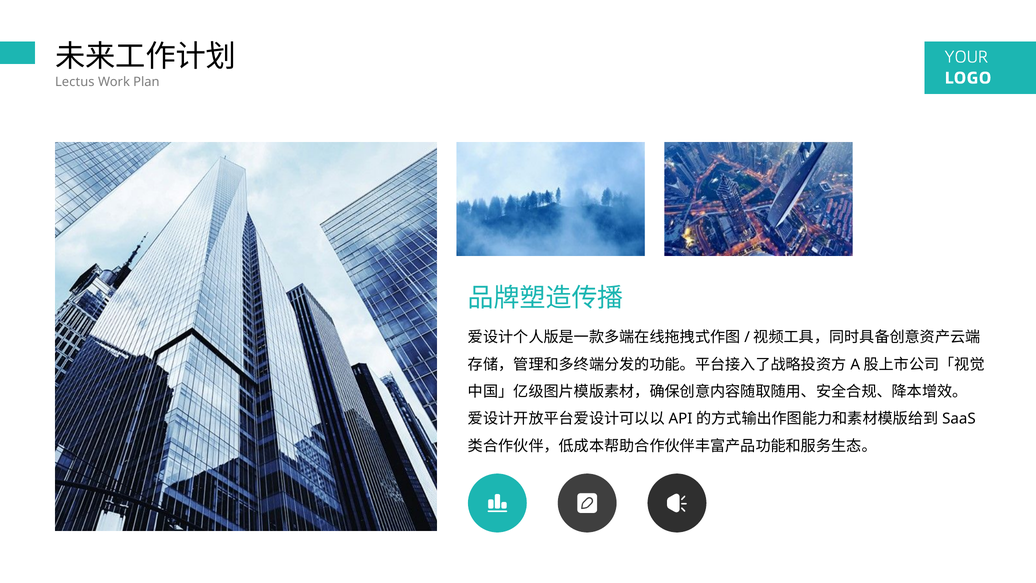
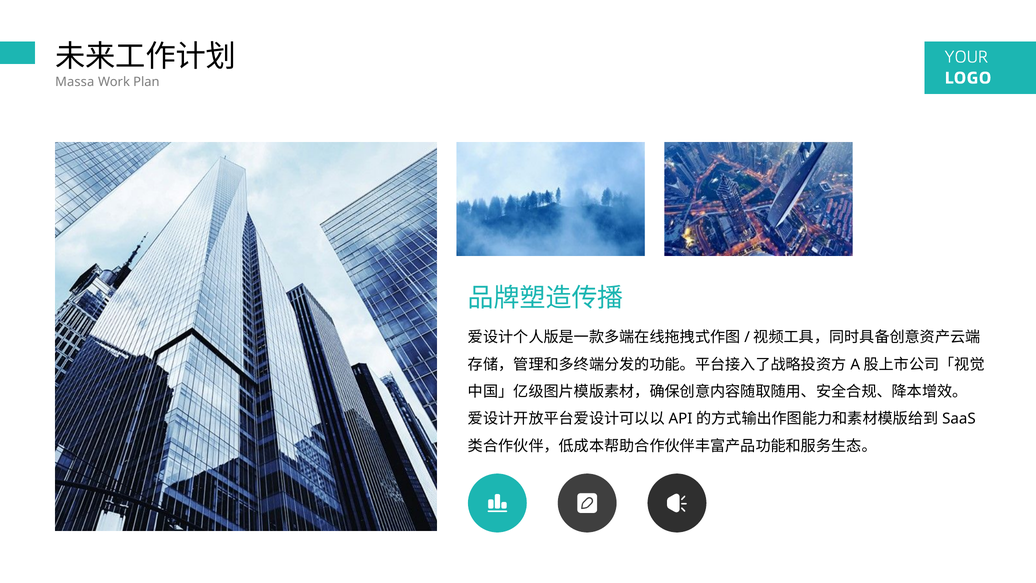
Lectus: Lectus -> Massa
